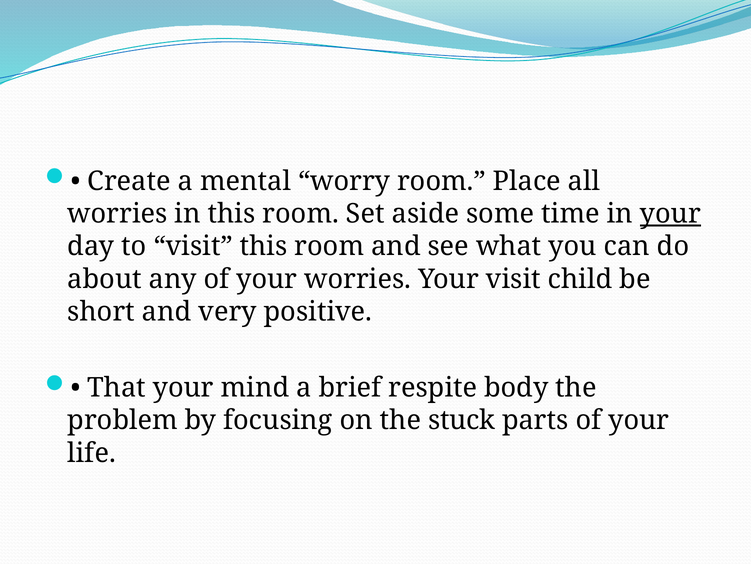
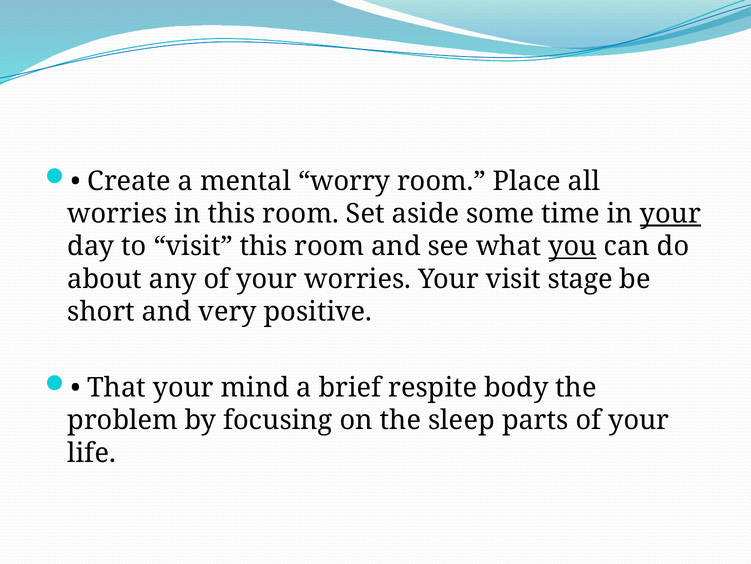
you underline: none -> present
child: child -> stage
stuck: stuck -> sleep
